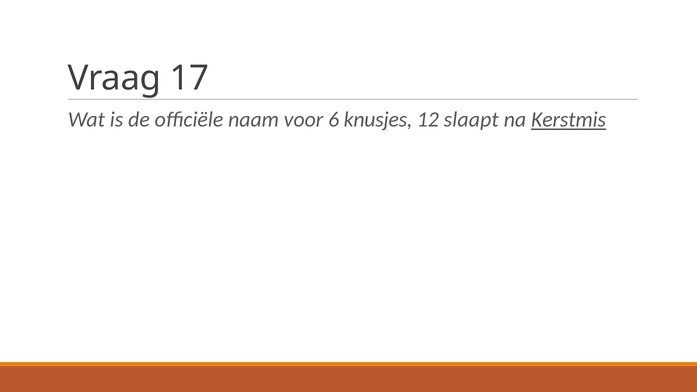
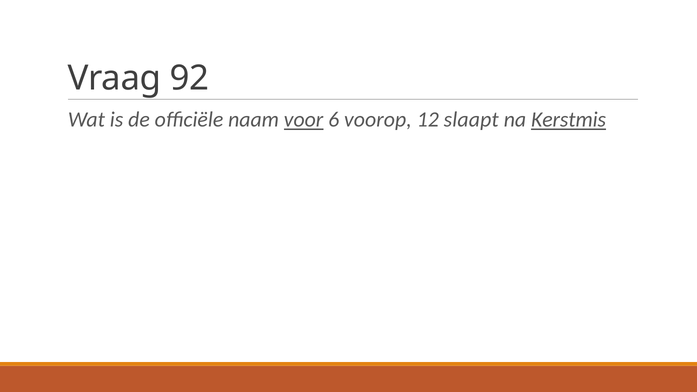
17: 17 -> 92
voor underline: none -> present
knusjes: knusjes -> voorop
